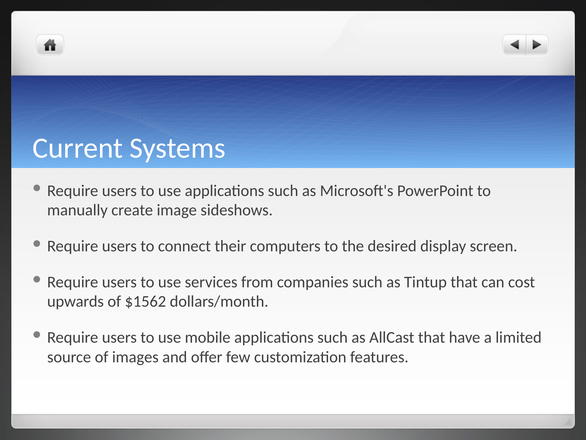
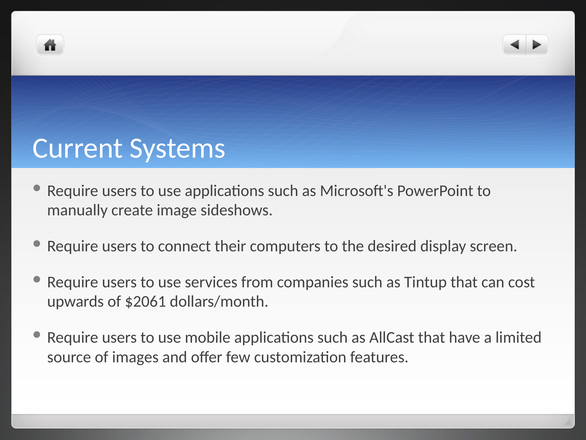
$1562: $1562 -> $2061
